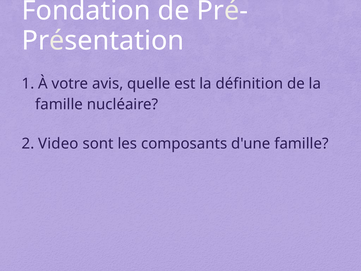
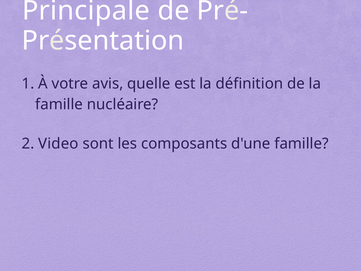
Fondation: Fondation -> Principale
